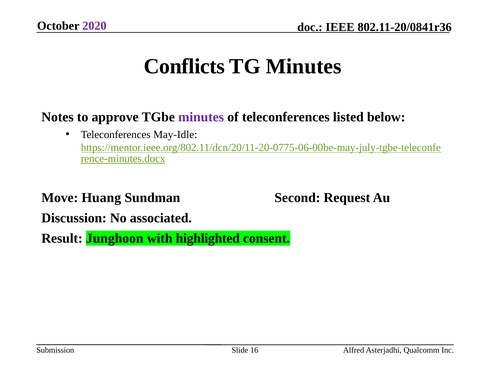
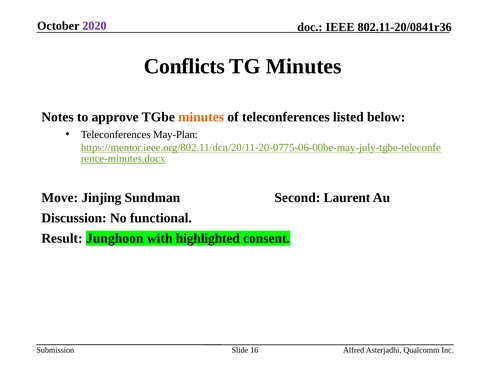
minutes at (201, 117) colour: purple -> orange
May-Idle: May-Idle -> May-Plan
Huang: Huang -> Jinjing
Request: Request -> Laurent
associated: associated -> functional
